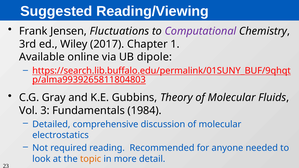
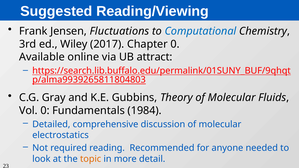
Computational colour: purple -> blue
Chapter 1: 1 -> 0
dipole: dipole -> attract
Vol 3: 3 -> 0
